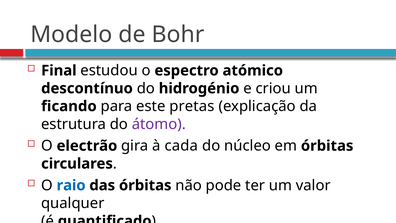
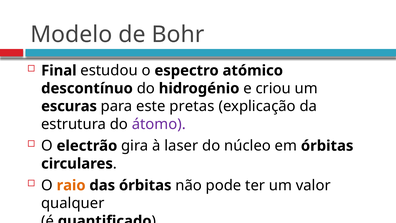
ficando: ficando -> escuras
à cada: cada -> laser
raio colour: blue -> orange
